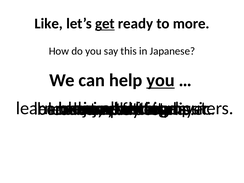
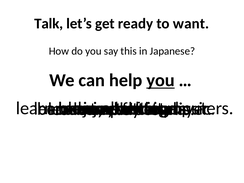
Like: Like -> Talk
get underline: present -> none
to more: more -> want
